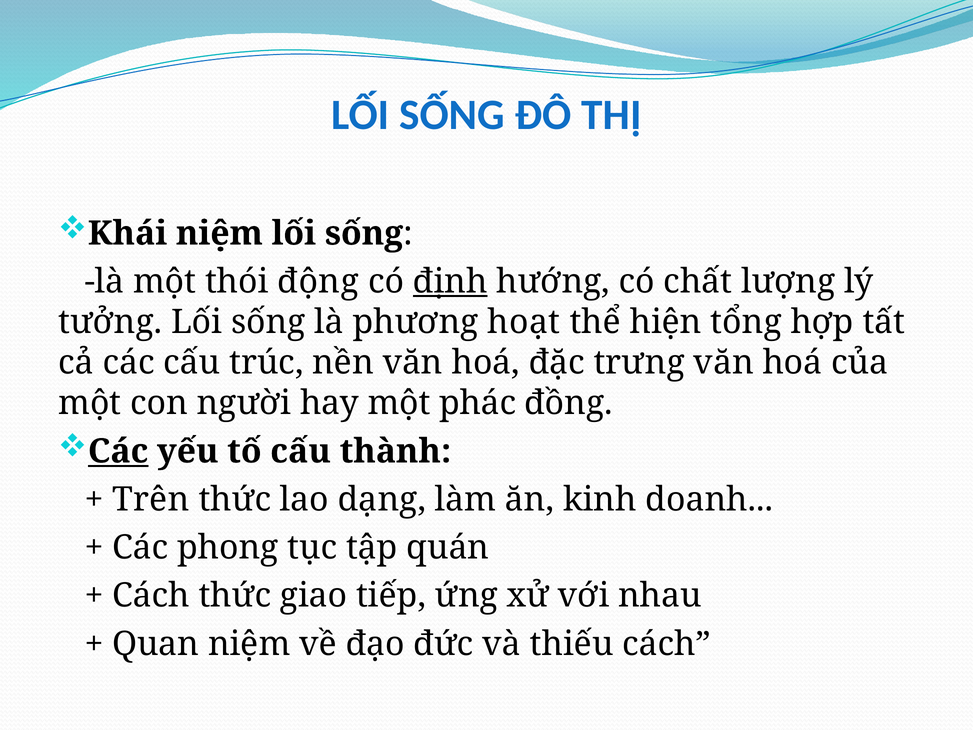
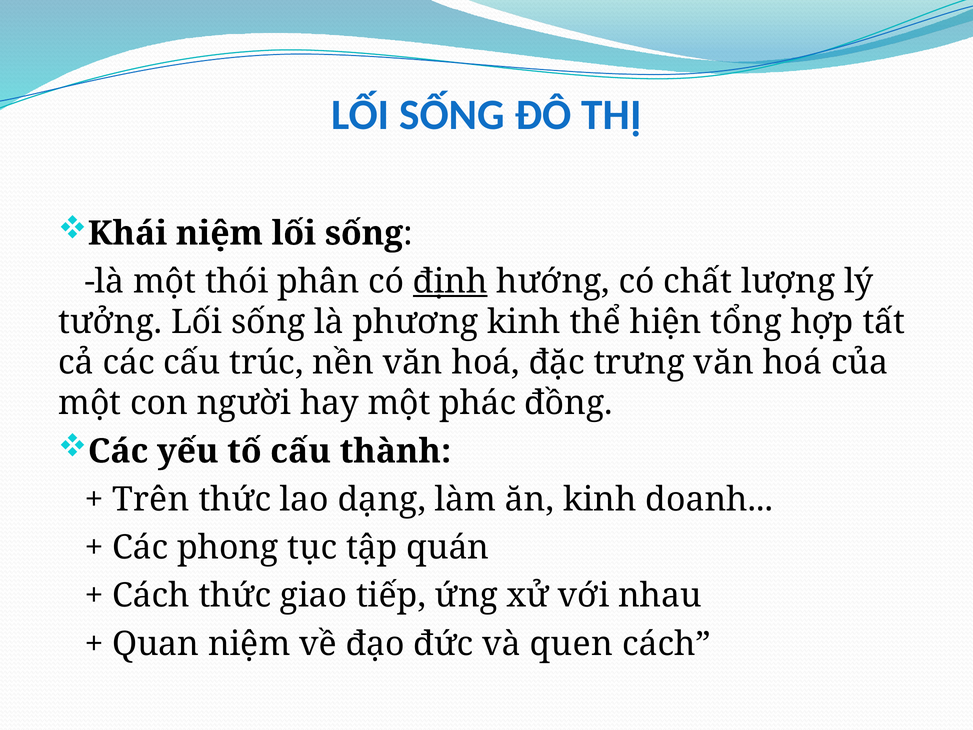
động: động -> phân
phương hoạt: hoạt -> kinh
Các at (118, 451) underline: present -> none
thiếu: thiếu -> quen
